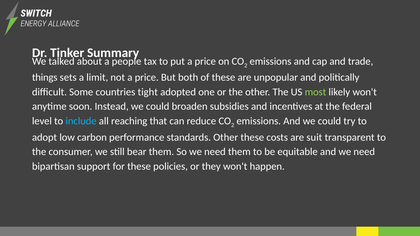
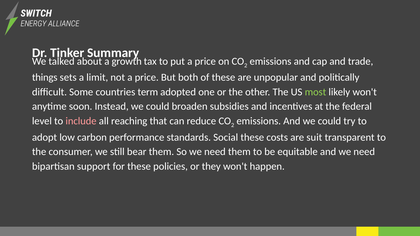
people: people -> growth
tight: tight -> term
include colour: light blue -> pink
standards Other: Other -> Social
